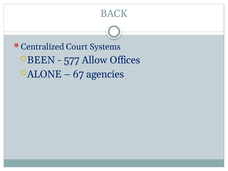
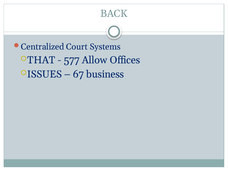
BEEN: BEEN -> THAT
ALONE: ALONE -> ISSUES
agencies: agencies -> business
